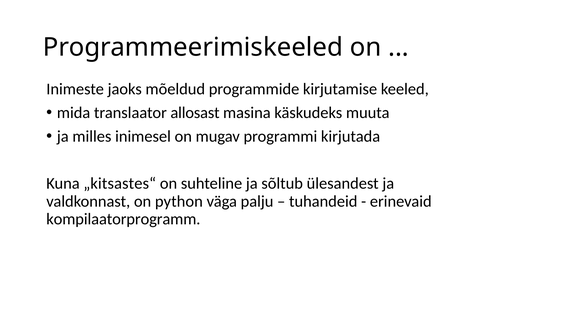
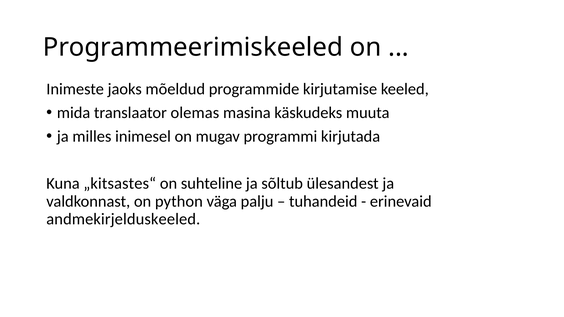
allosast: allosast -> olemas
kompilaatorprogramm: kompilaatorprogramm -> andmekirjelduskeeled
